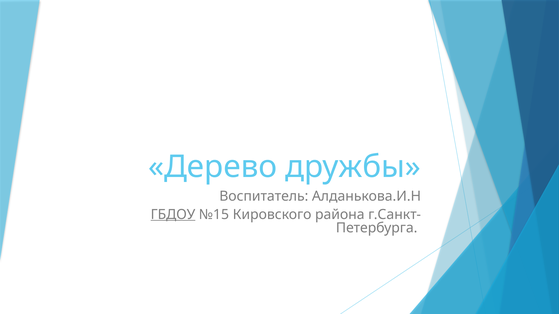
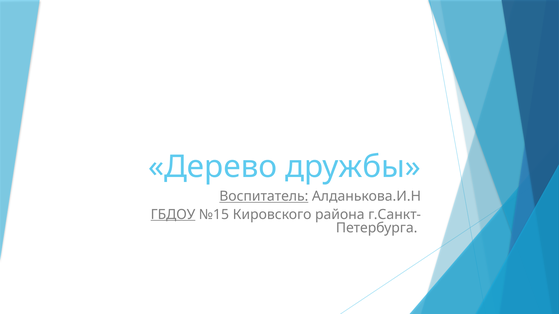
Воспитатель underline: none -> present
